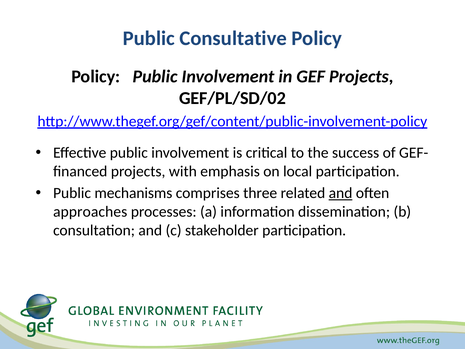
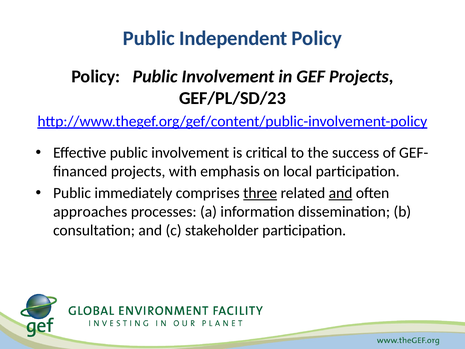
Consultative: Consultative -> Independent
GEF/PL/SD/02: GEF/PL/SD/02 -> GEF/PL/SD/23
mechanisms: mechanisms -> immediately
three underline: none -> present
